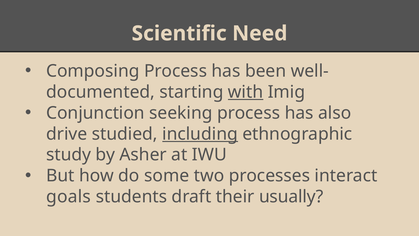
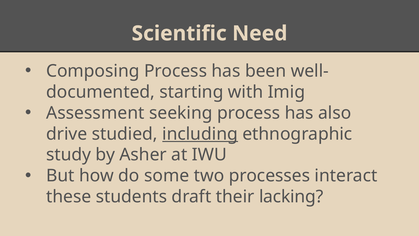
with underline: present -> none
Conjunction: Conjunction -> Assessment
goals: goals -> these
usually: usually -> lacking
